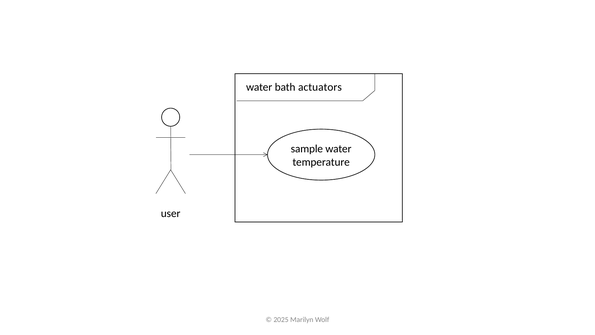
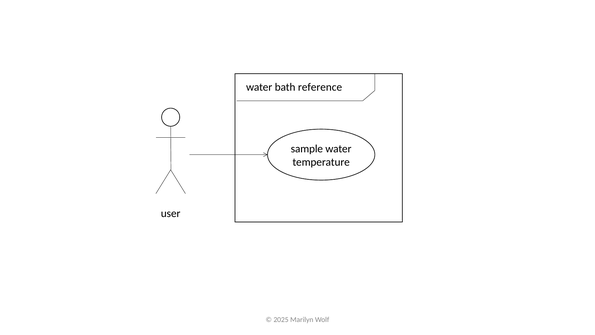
actuators: actuators -> reference
